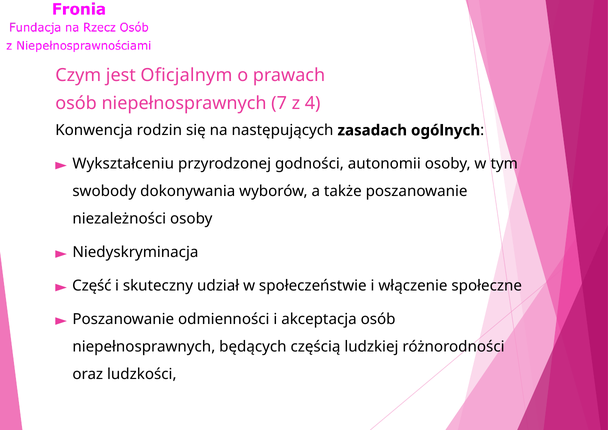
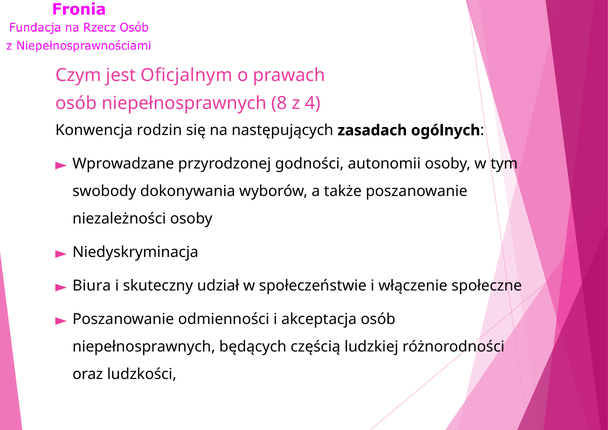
7: 7 -> 8
Wykształceniu: Wykształceniu -> Wprowadzane
Część: Część -> Biura
